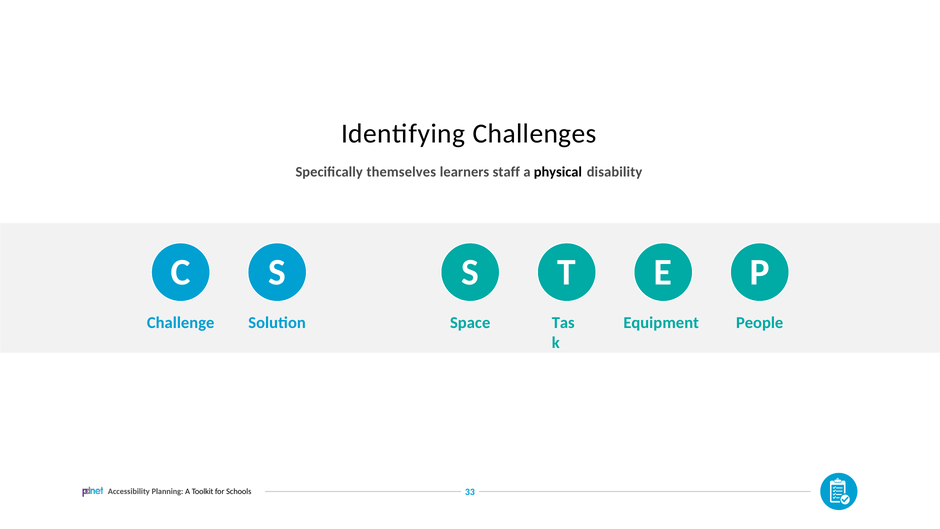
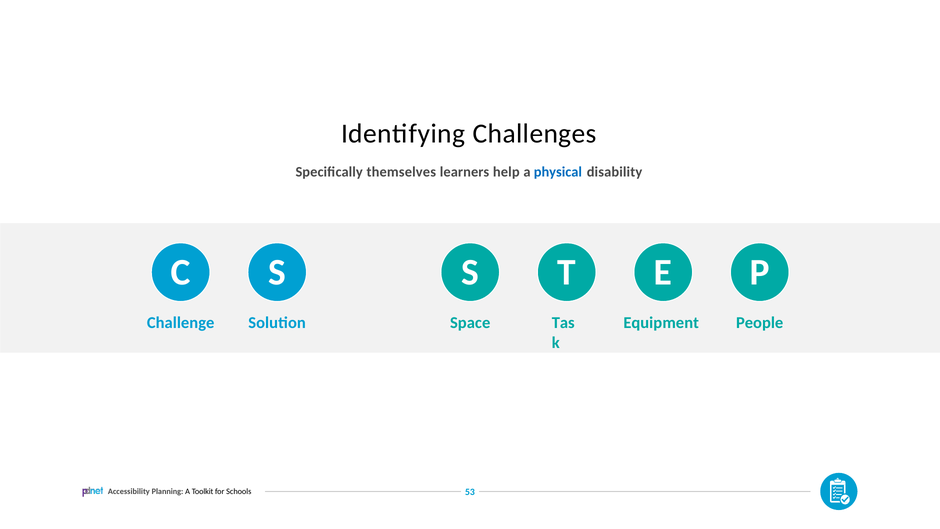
staff: staff -> help
physical colour: black -> blue
33: 33 -> 53
